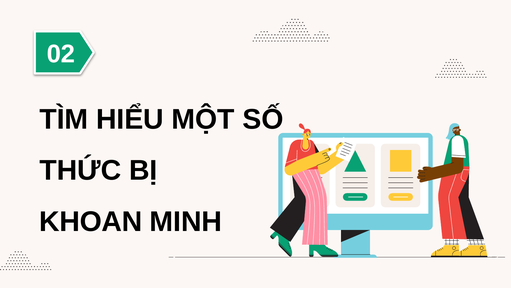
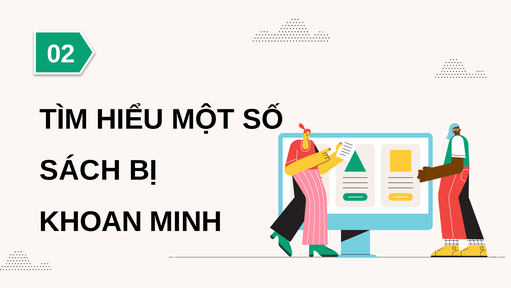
THỨC: THỨC -> SÁCH
